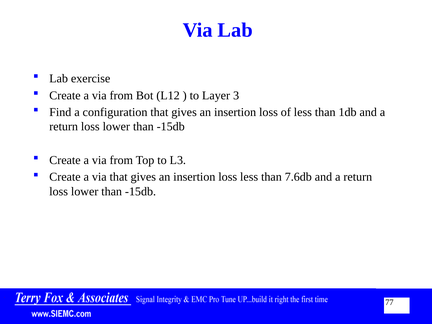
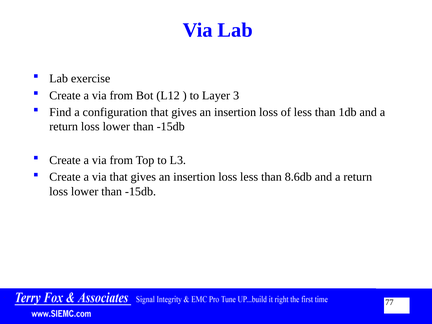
7.6db: 7.6db -> 8.6db
